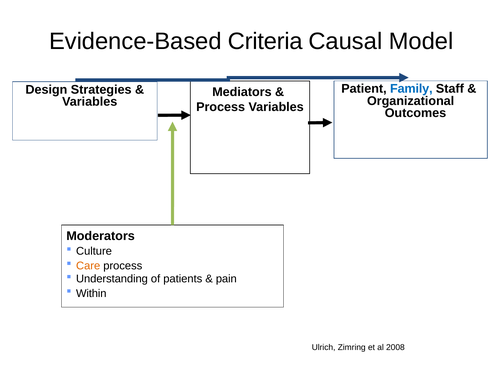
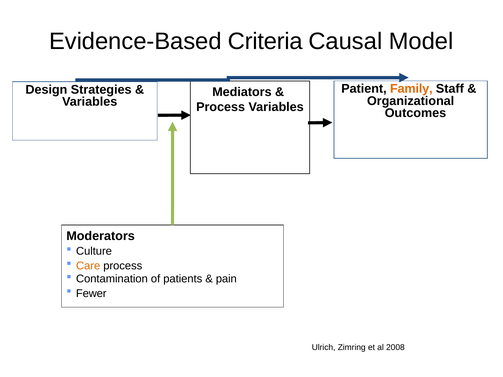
Family colour: blue -> orange
Understanding: Understanding -> Contamination
Within: Within -> Fewer
